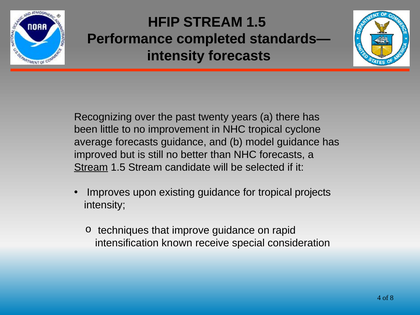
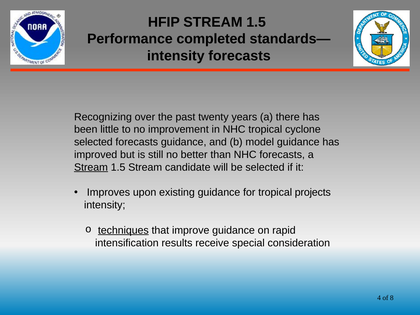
average at (93, 142): average -> selected
techniques underline: none -> present
known: known -> results
